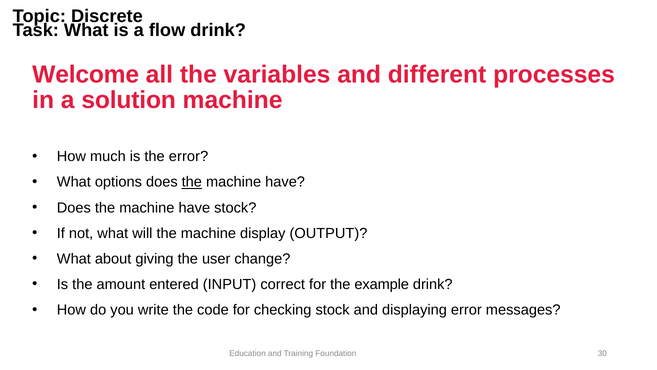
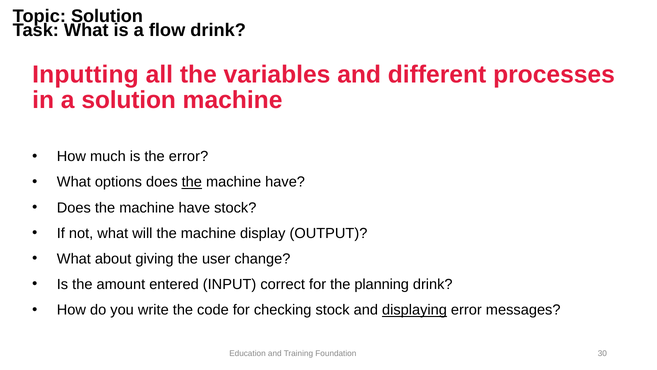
Topic Discrete: Discrete -> Solution
Welcome: Welcome -> Inputting
example: example -> planning
displaying underline: none -> present
